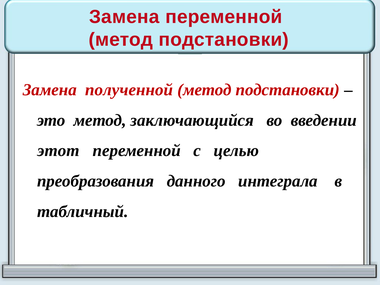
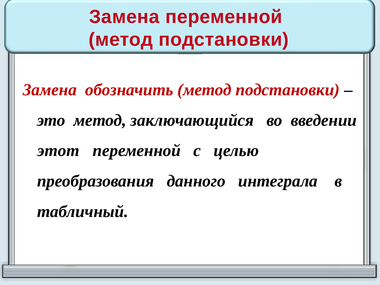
полученной: полученной -> обозначить
